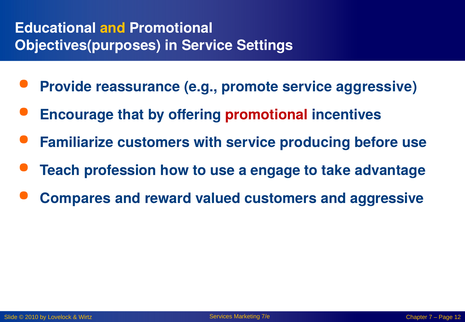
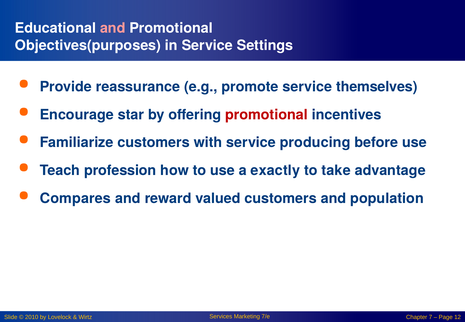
and at (113, 28) colour: yellow -> pink
service aggressive: aggressive -> themselves
that: that -> star
engage: engage -> exactly
and aggressive: aggressive -> population
